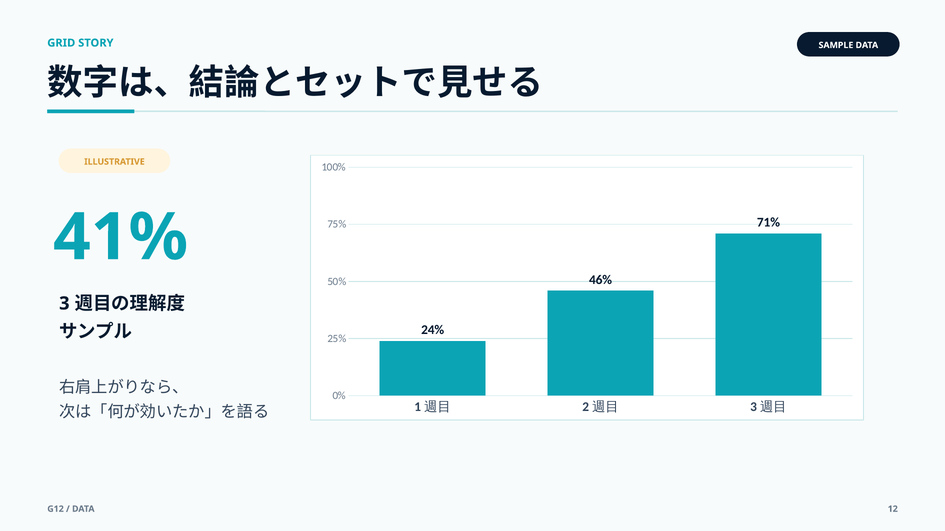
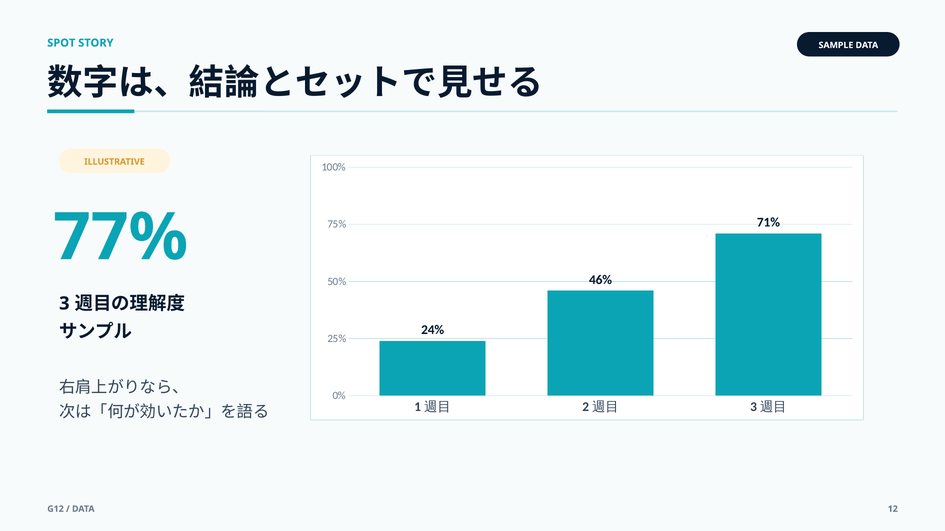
GRID: GRID -> SPOT
41%: 41% -> 77%
